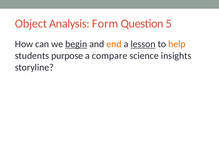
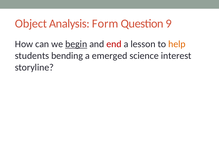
5: 5 -> 9
end colour: orange -> red
lesson underline: present -> none
purpose: purpose -> bending
compare: compare -> emerged
insights: insights -> interest
